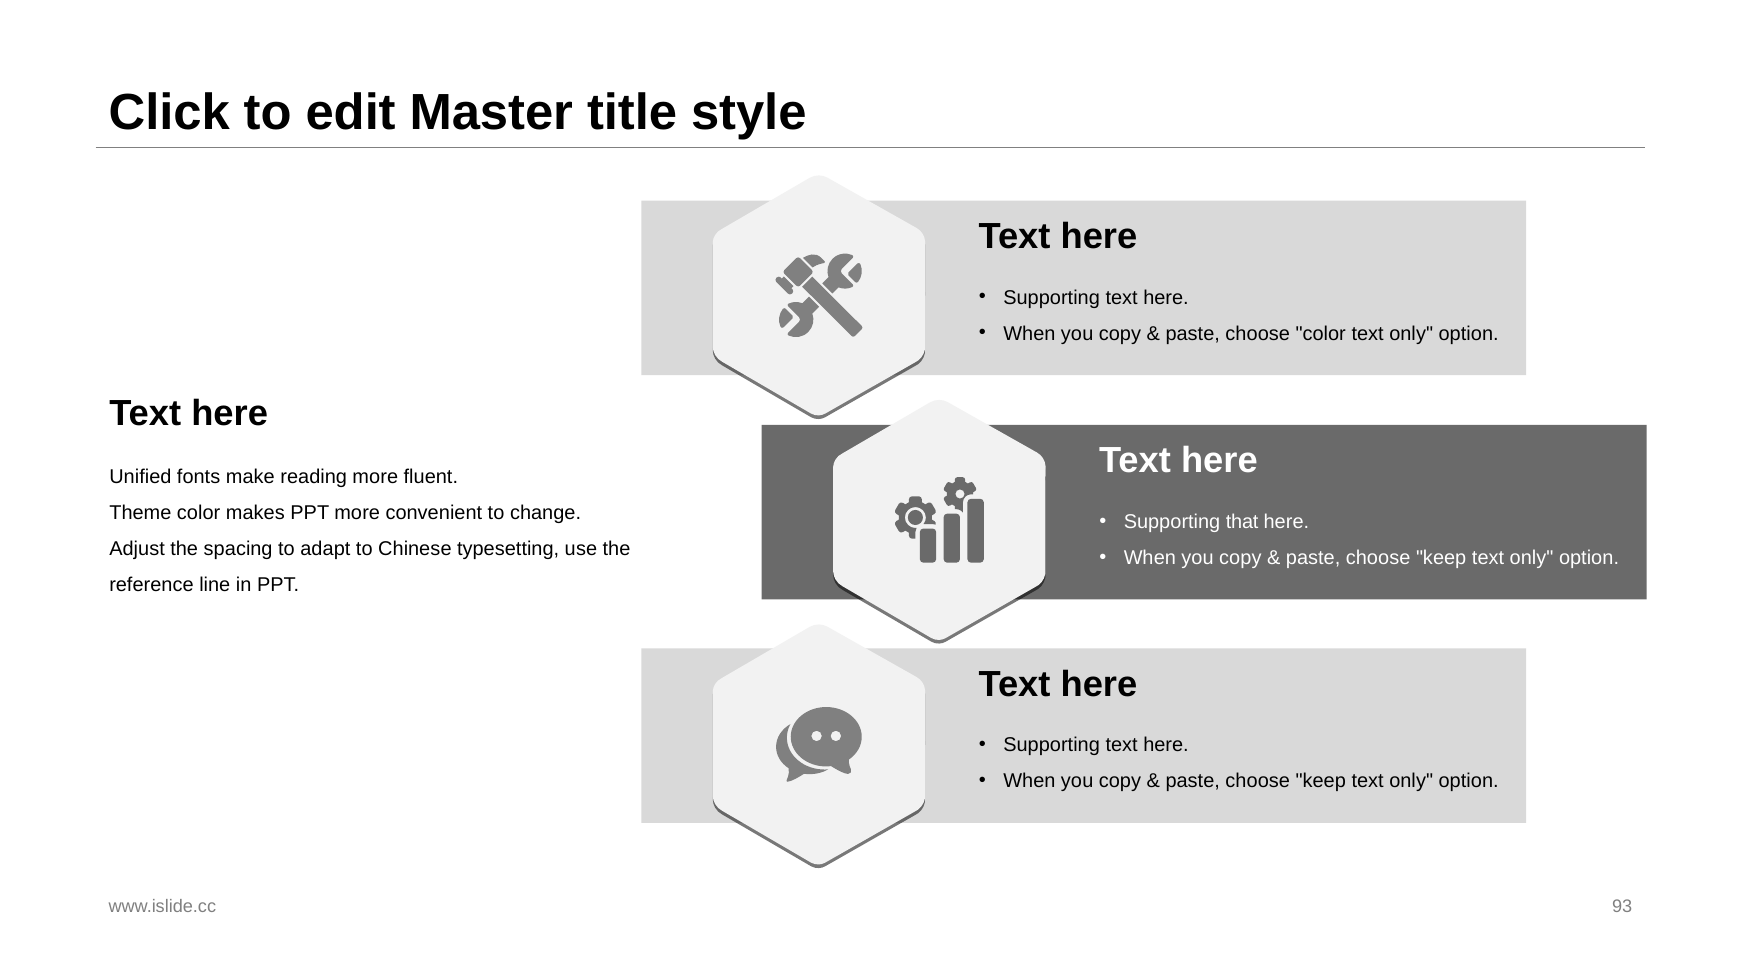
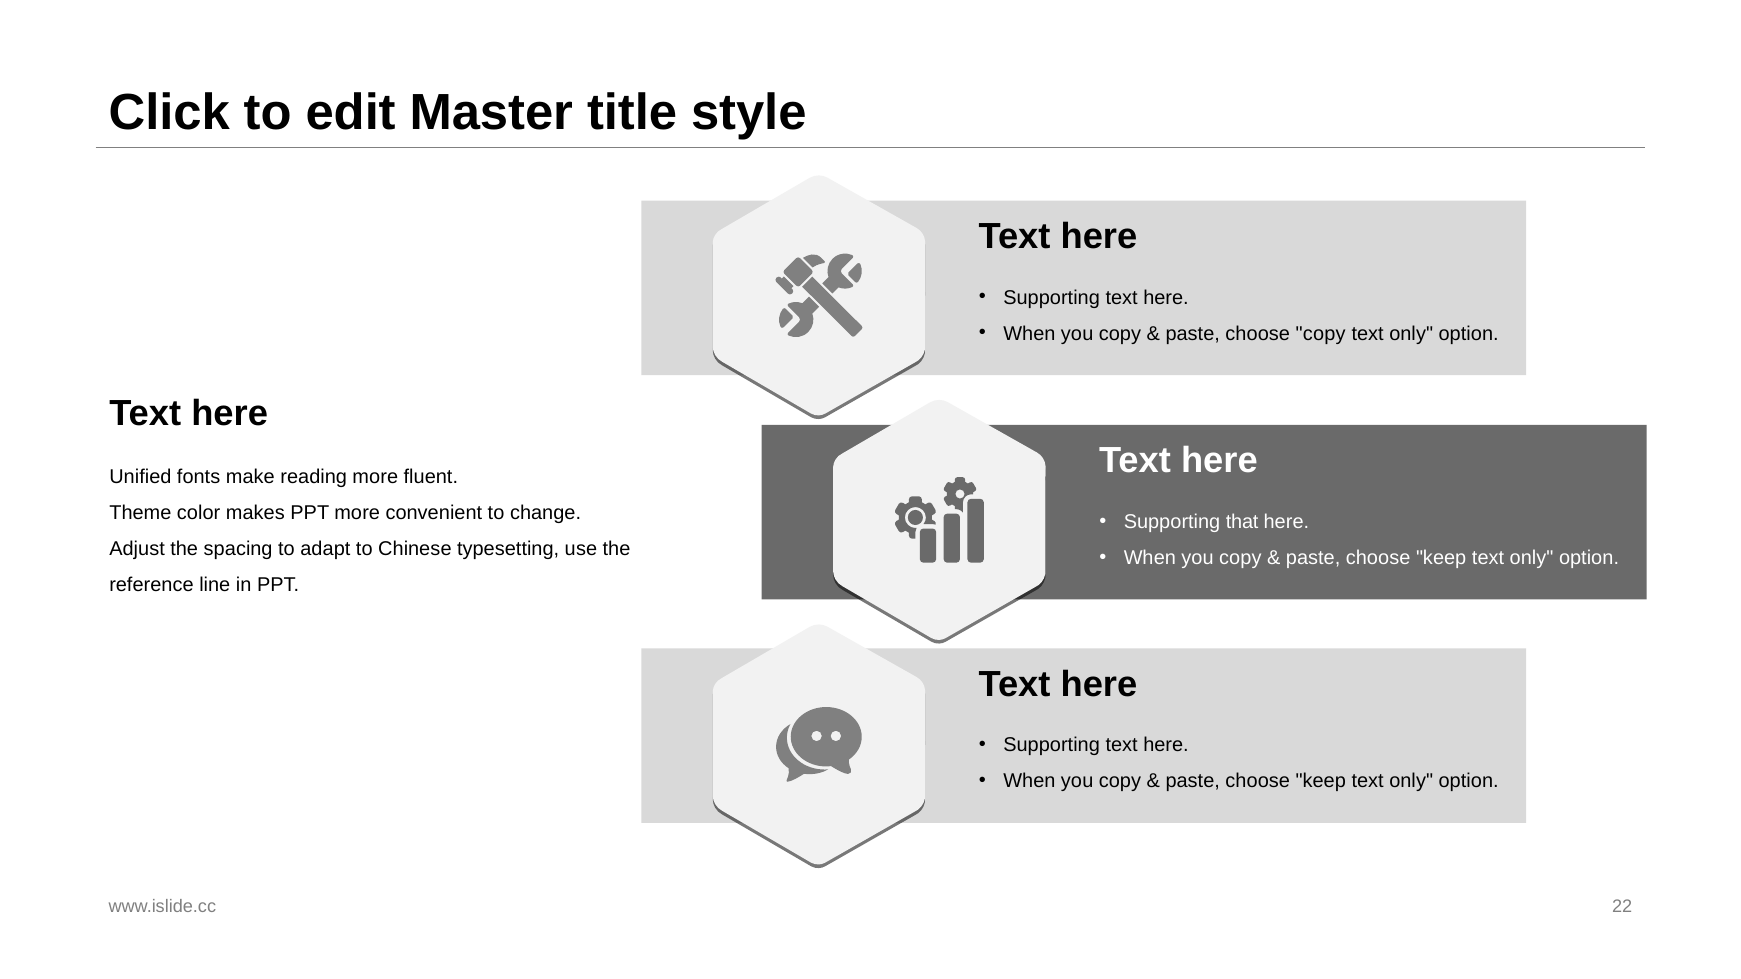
choose color: color -> copy
93: 93 -> 22
